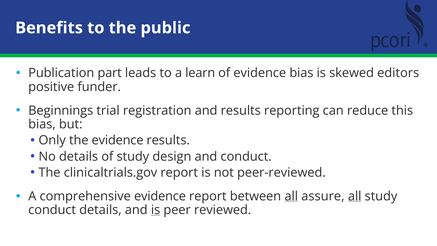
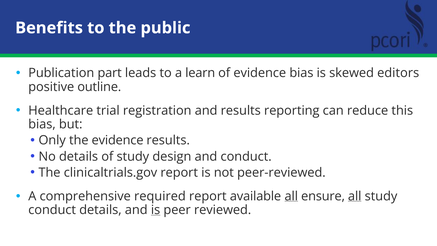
funder: funder -> outline
Beginnings: Beginnings -> Healthcare
comprehensive evidence: evidence -> required
between: between -> available
assure: assure -> ensure
